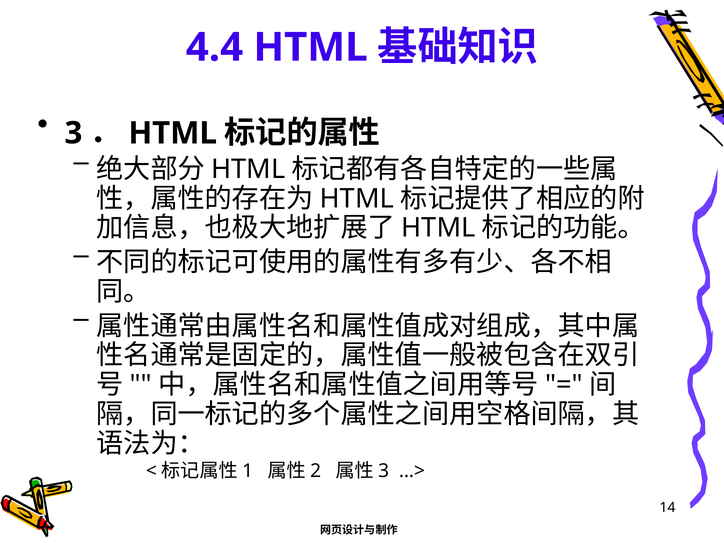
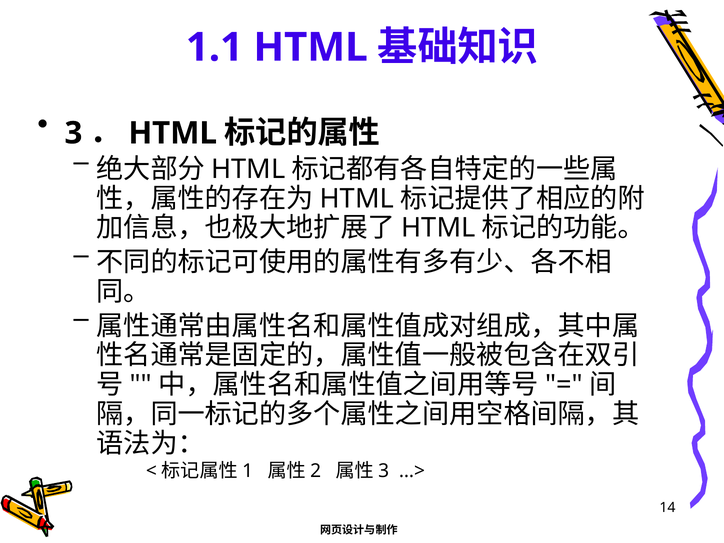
4.4: 4.4 -> 1.1
